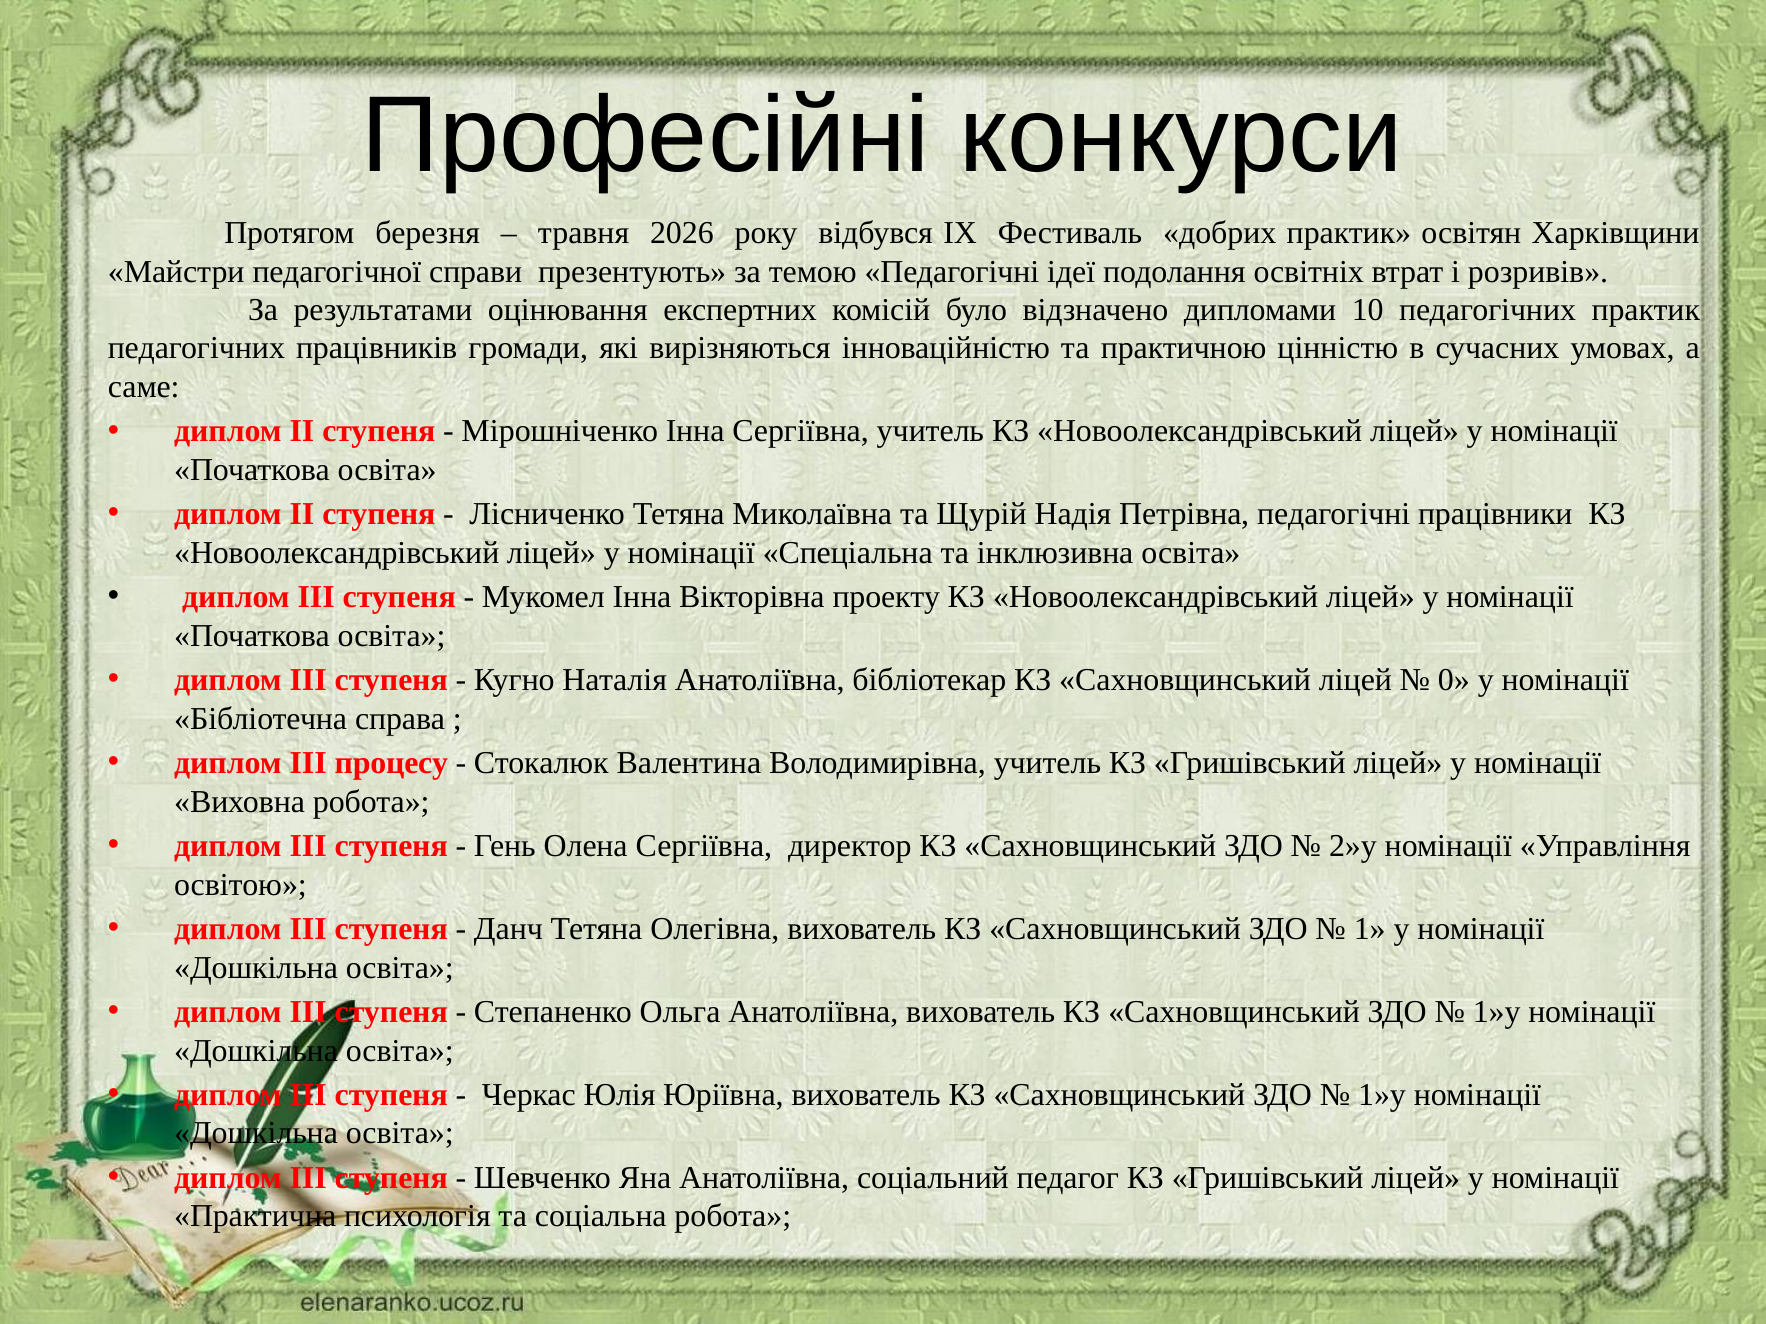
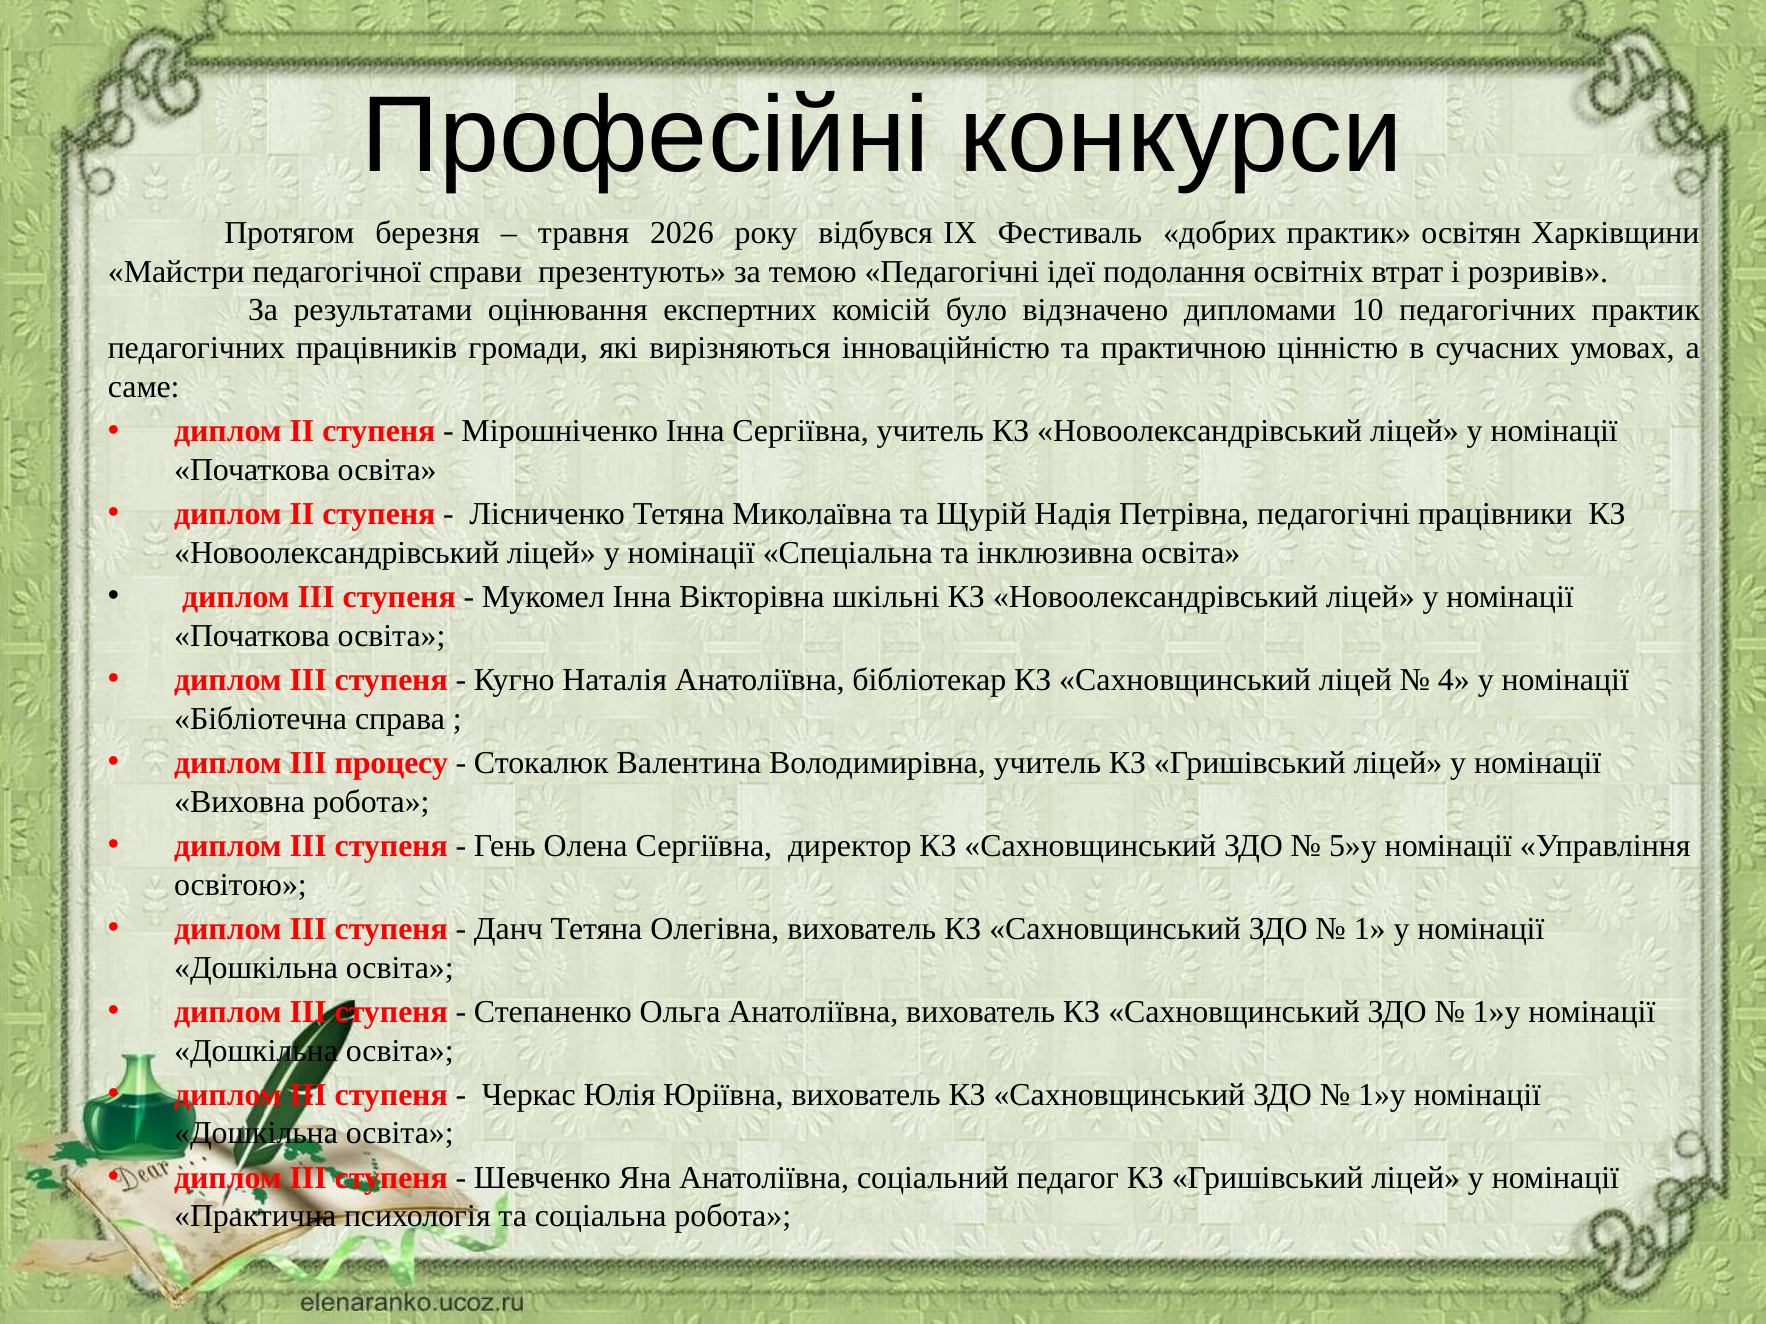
проекту: проекту -> шкільні
0: 0 -> 4
2»у: 2»у -> 5»у
